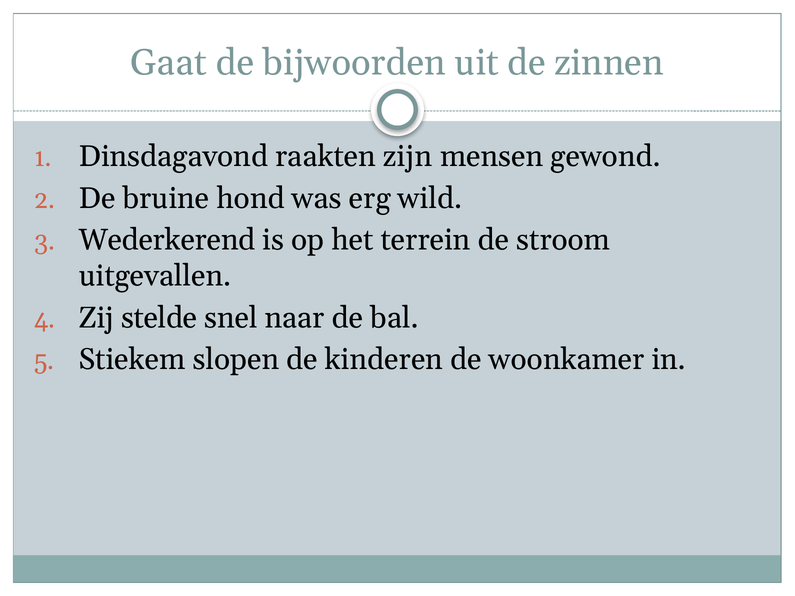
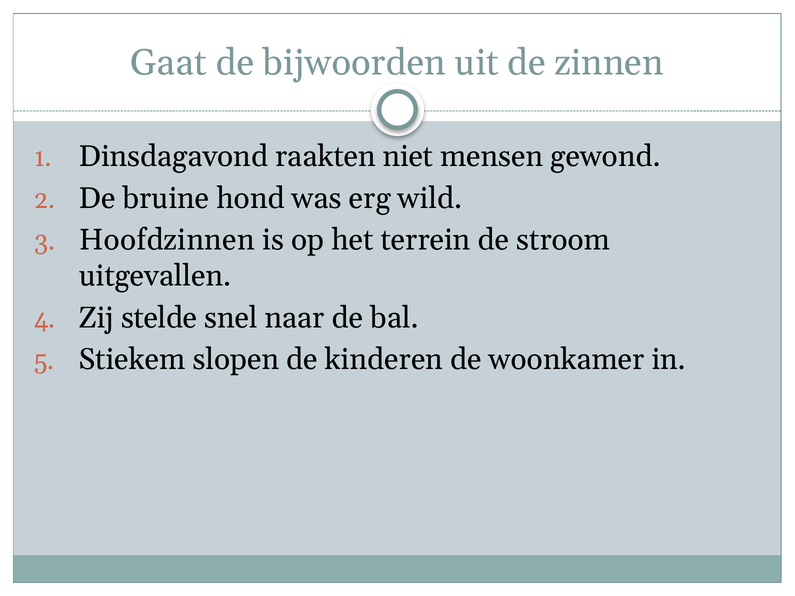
zijn: zijn -> niet
Wederkerend: Wederkerend -> Hoofdzinnen
